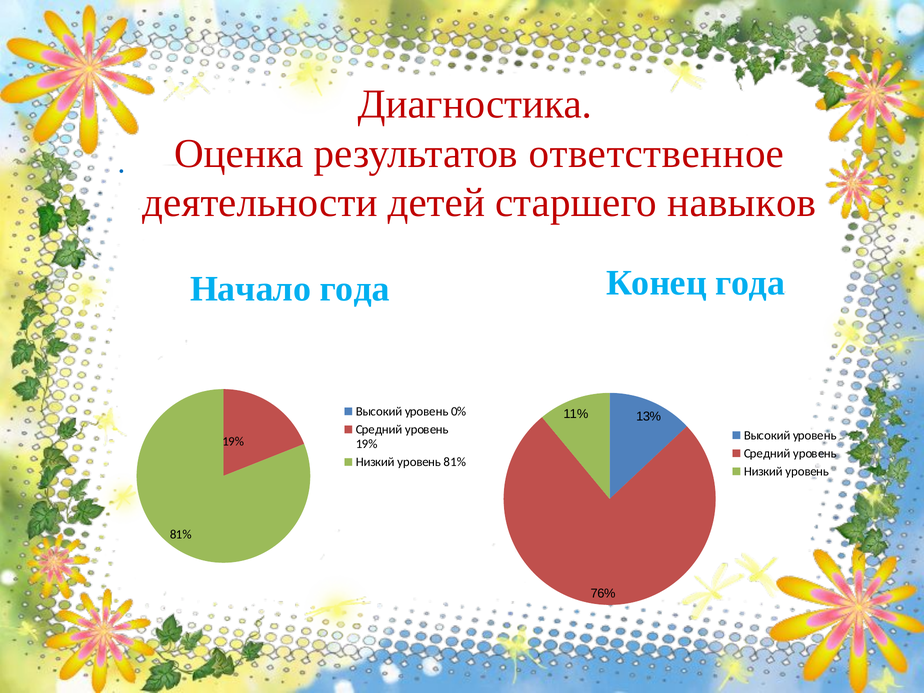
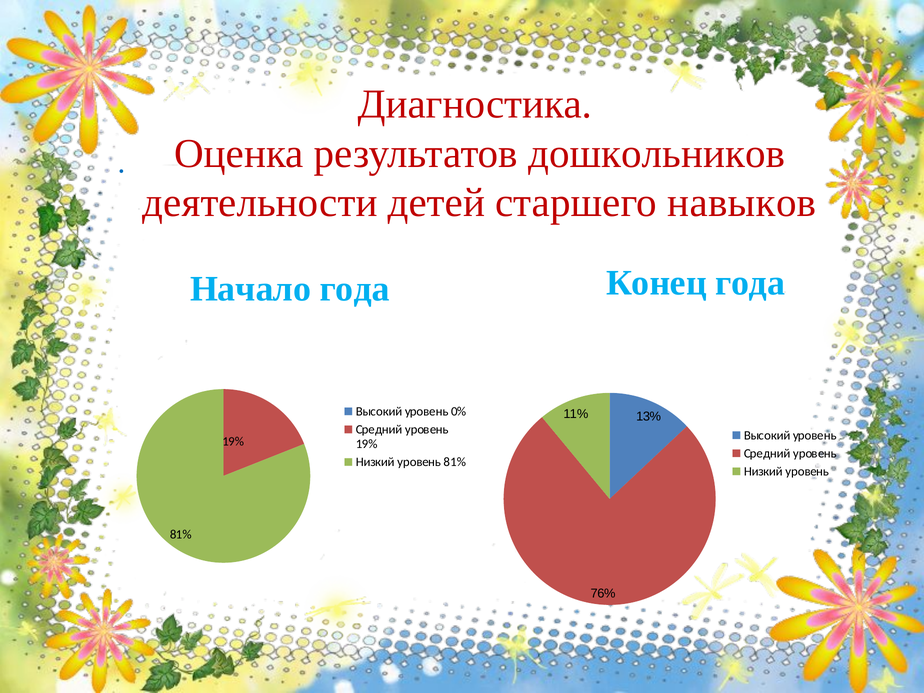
ответственное: ответственное -> дошкольников
